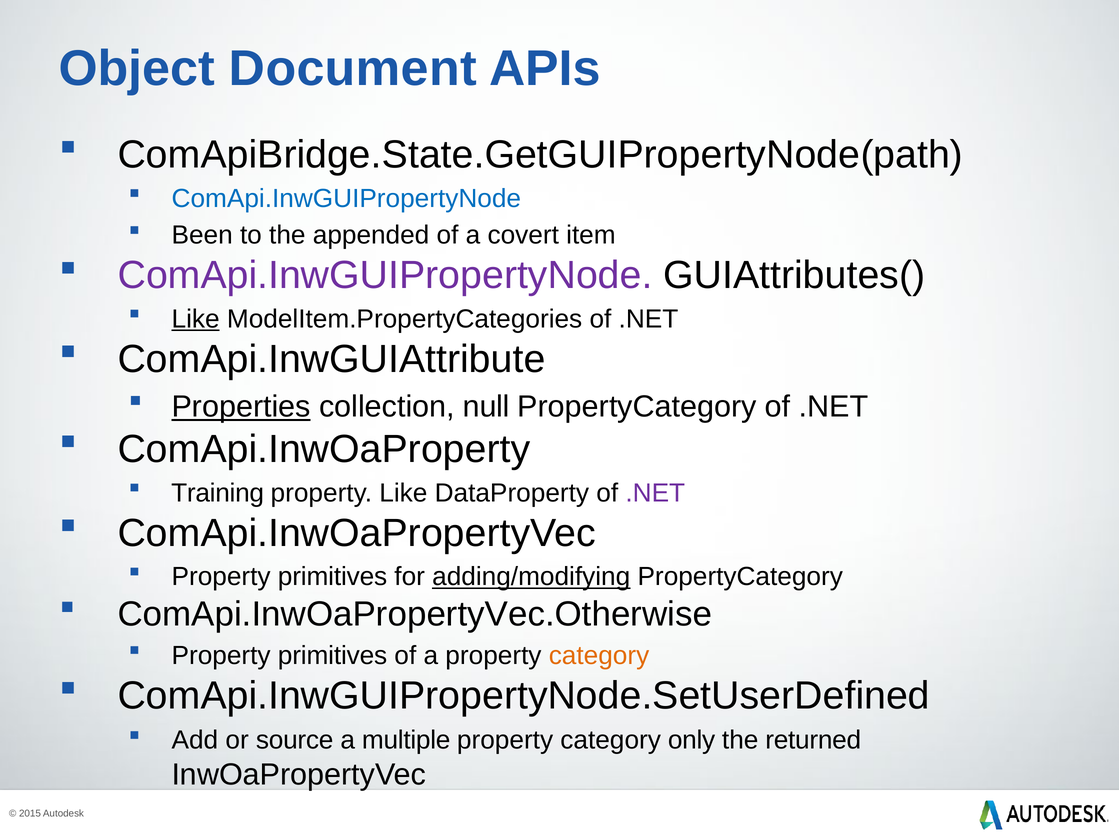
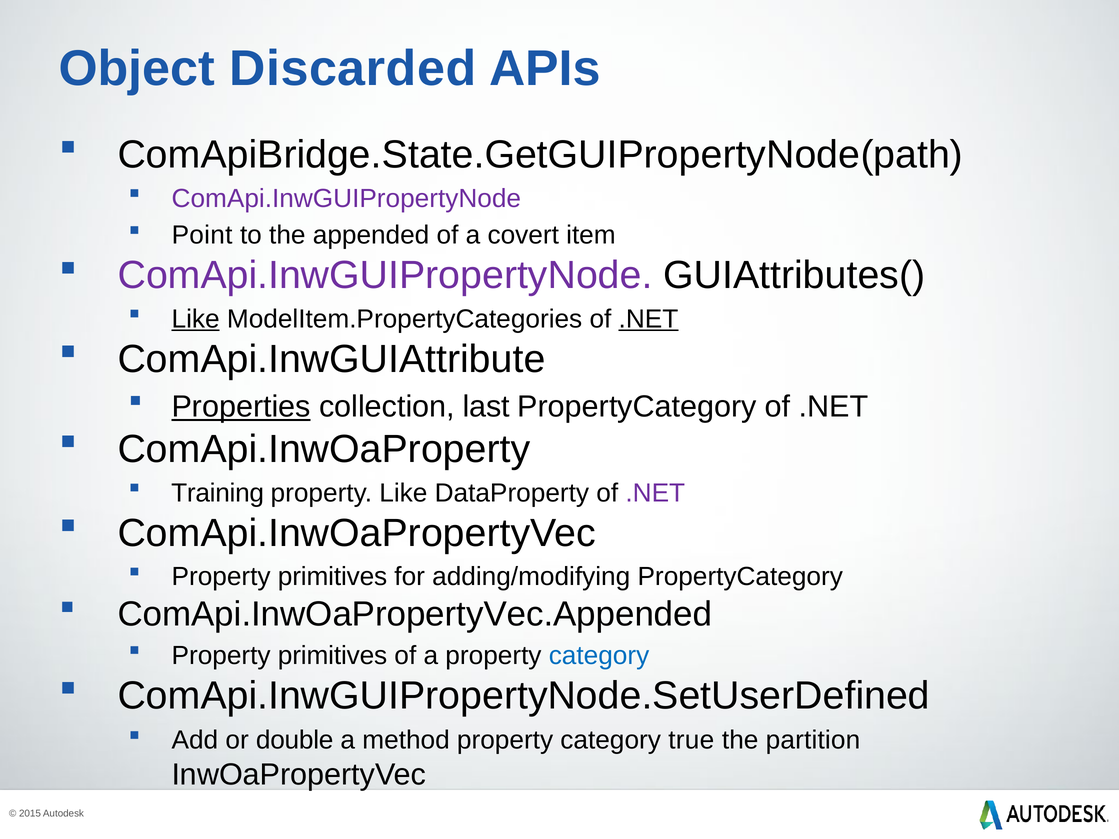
Document: Document -> Discarded
ComApi.InwGUIPropertyNode at (346, 199) colour: blue -> purple
Been: Been -> Point
.NET at (648, 319) underline: none -> present
null: null -> last
adding/modifying underline: present -> none
ComApi.InwOaPropertyVec.Otherwise: ComApi.InwOaPropertyVec.Otherwise -> ComApi.InwOaPropertyVec.Appended
category at (599, 655) colour: orange -> blue
source: source -> double
multiple: multiple -> method
only: only -> true
returned: returned -> partition
